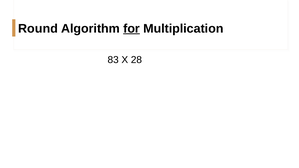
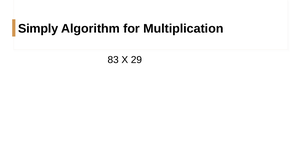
Round: Round -> Simply
for underline: present -> none
28: 28 -> 29
